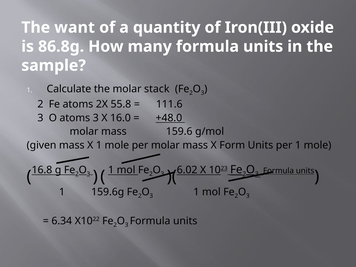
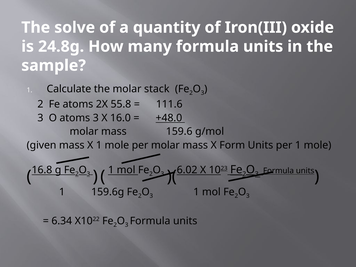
want: want -> solve
86.8g: 86.8g -> 24.8g
